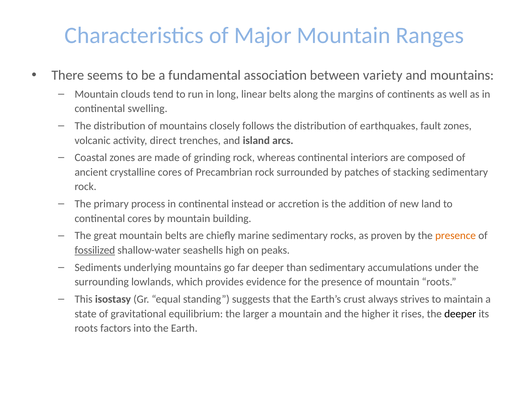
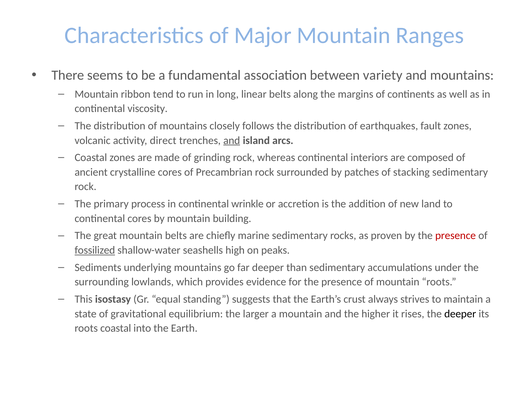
clouds: clouds -> ribbon
swelling: swelling -> viscosity
and at (232, 141) underline: none -> present
instead: instead -> wrinkle
presence at (456, 236) colour: orange -> red
roots factors: factors -> coastal
